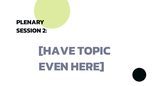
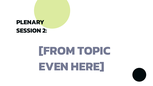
HAVE: HAVE -> FROM
